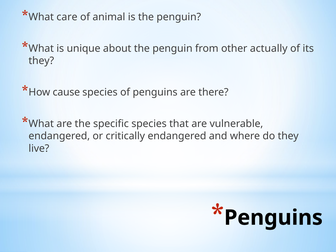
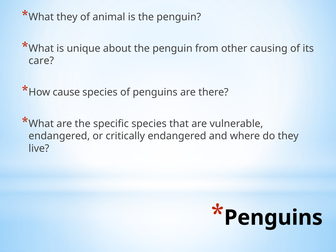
What care: care -> they
actually: actually -> causing
they at (41, 61): they -> care
